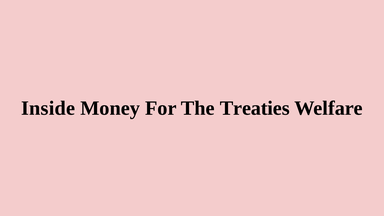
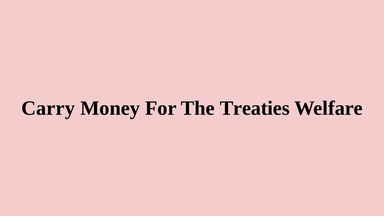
Inside: Inside -> Carry
